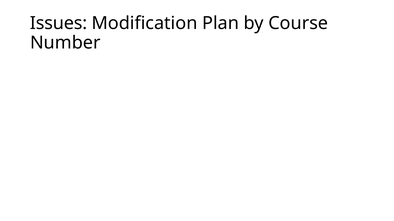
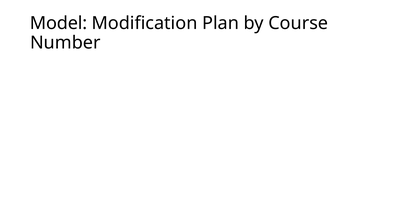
Issues: Issues -> Model
